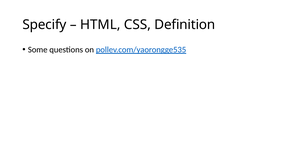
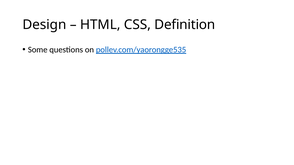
Specify: Specify -> Design
